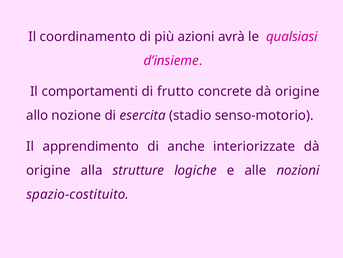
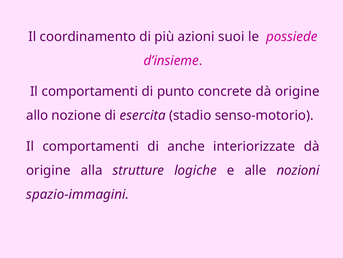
avrà: avrà -> suoi
qualsiasi: qualsiasi -> possiede
frutto: frutto -> punto
apprendimento at (91, 146): apprendimento -> comportamenti
spazio-costituito: spazio-costituito -> spazio-immagini
